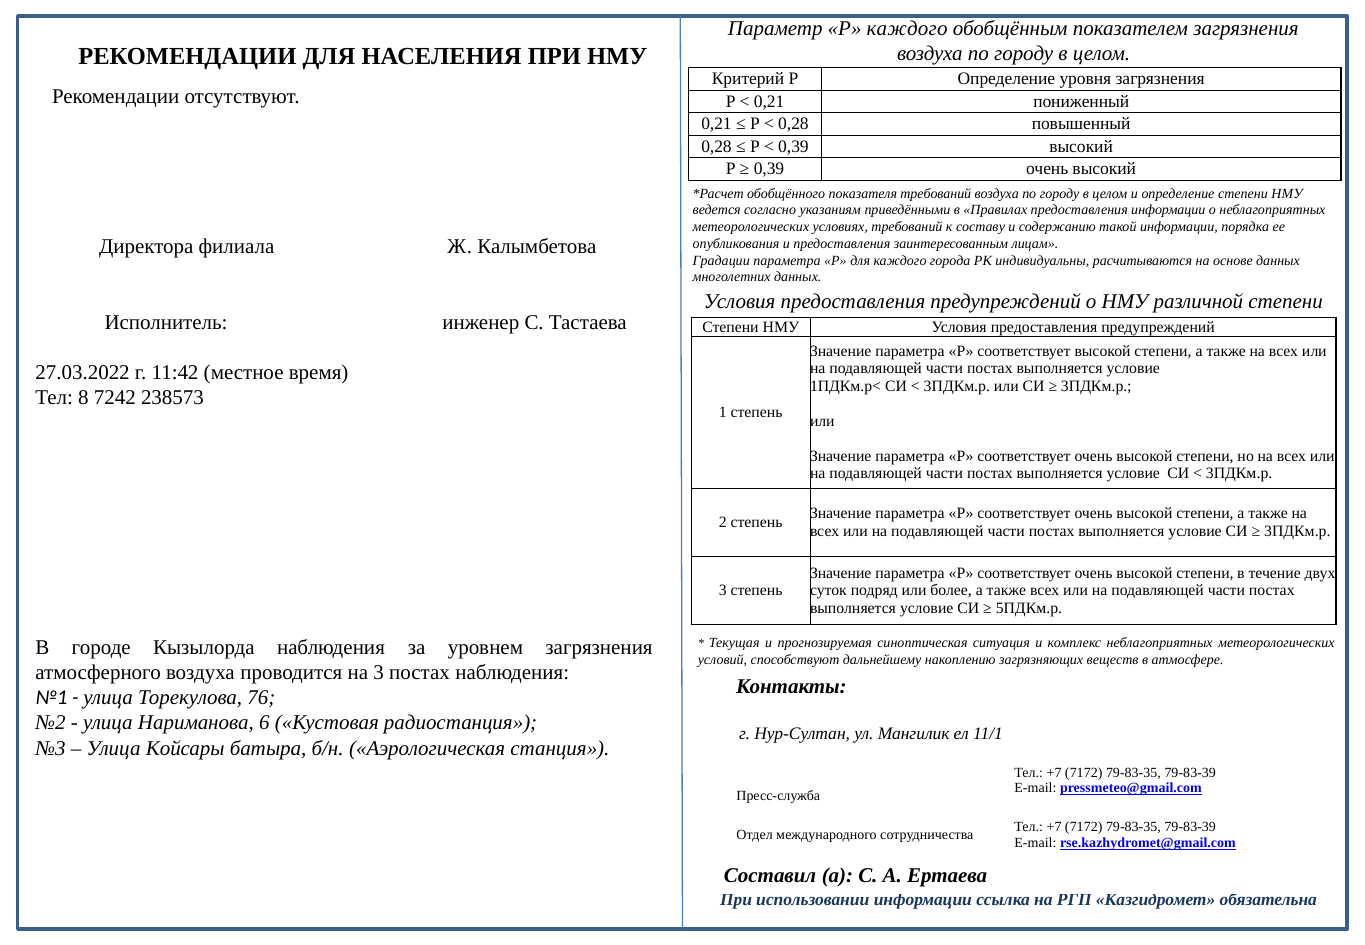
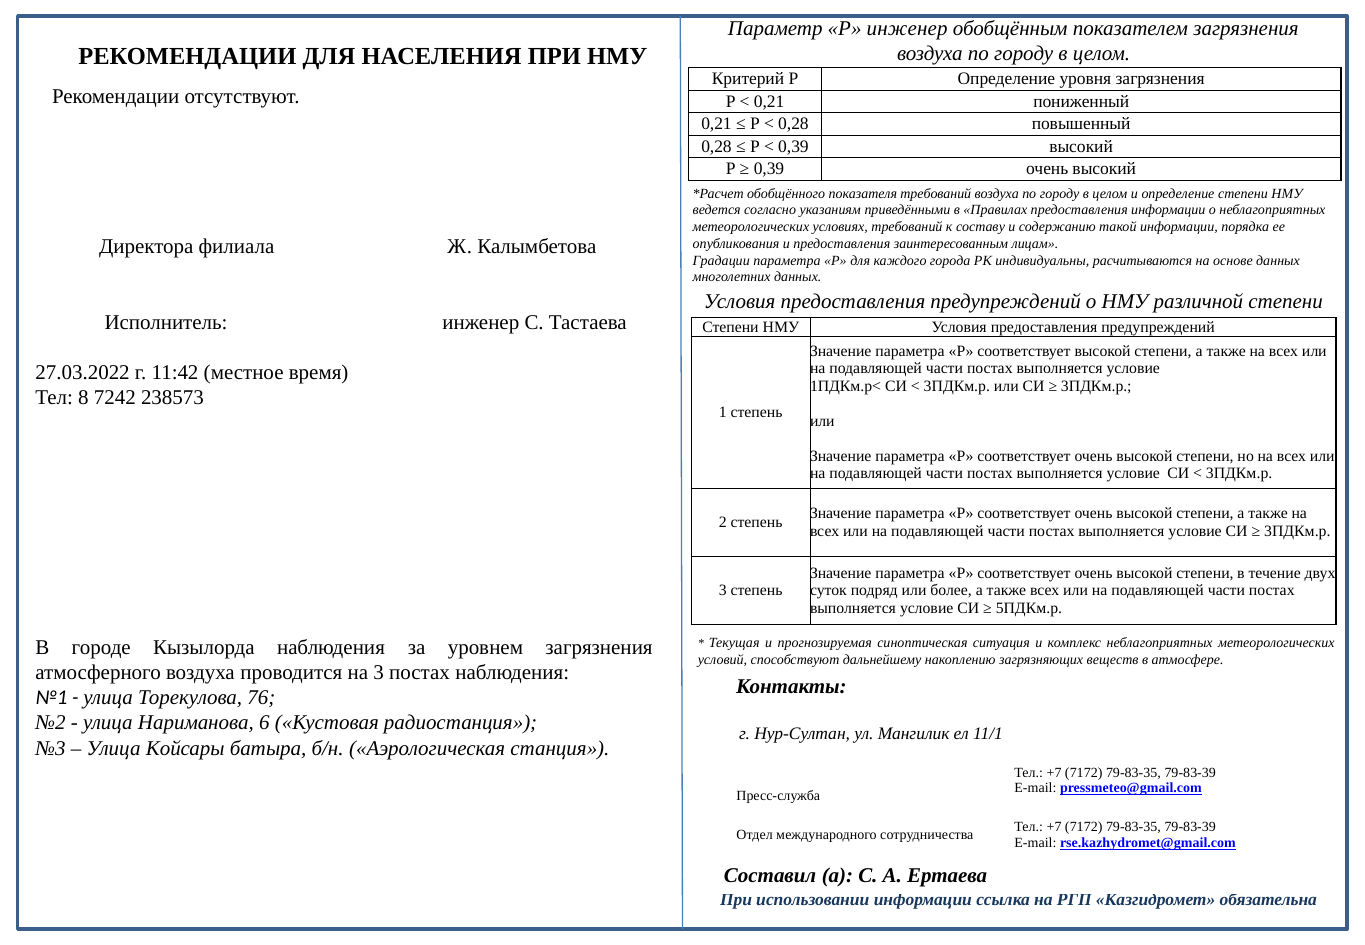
Р каждого: каждого -> инженер
